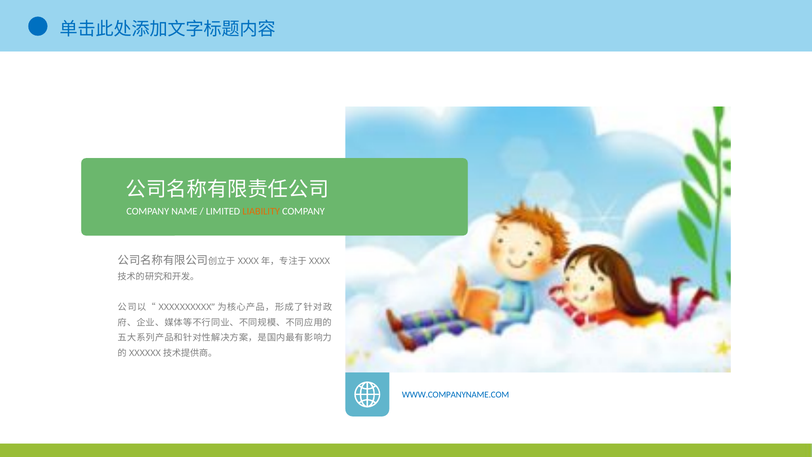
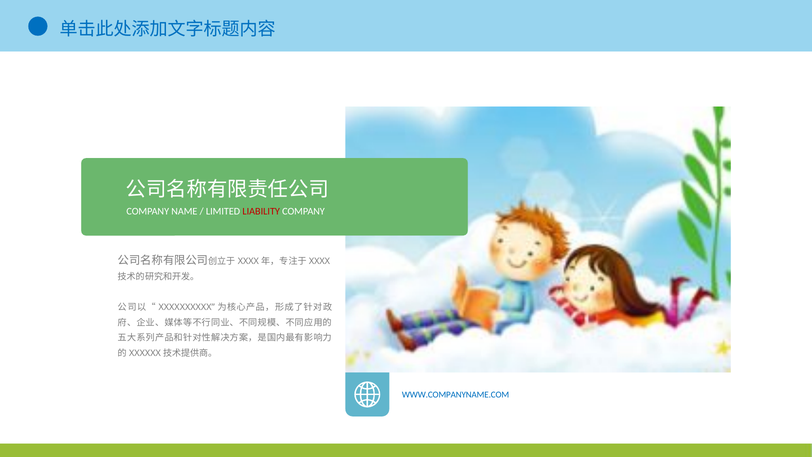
LIABILITY colour: orange -> red
